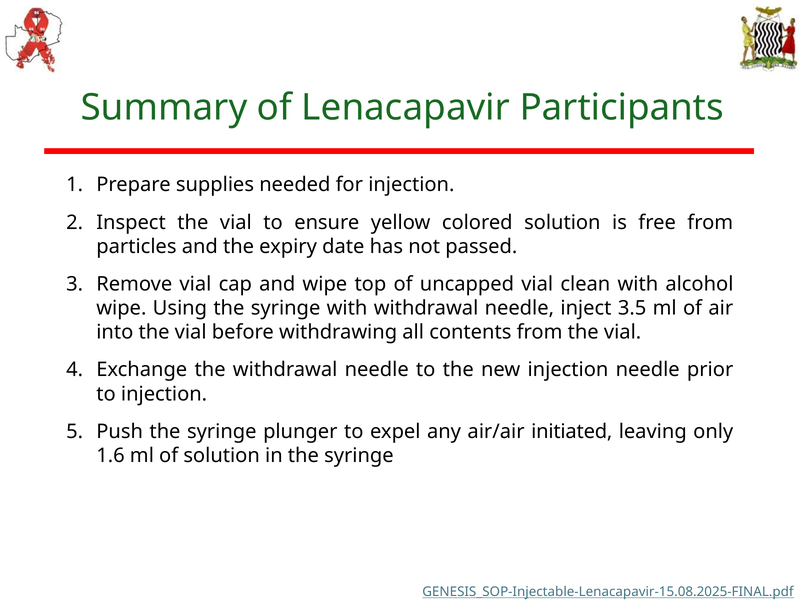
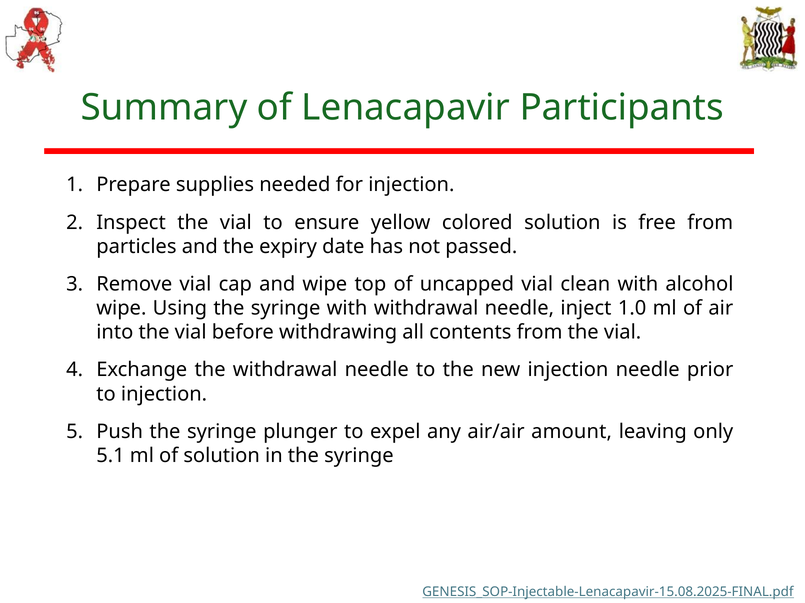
3.5: 3.5 -> 1.0
initiated: initiated -> amount
1.6: 1.6 -> 5.1
